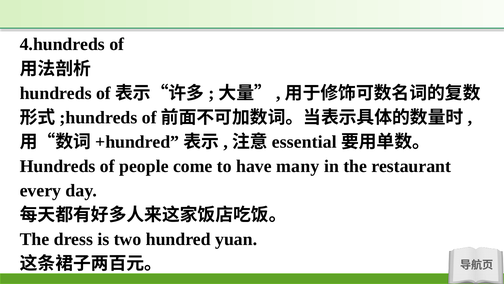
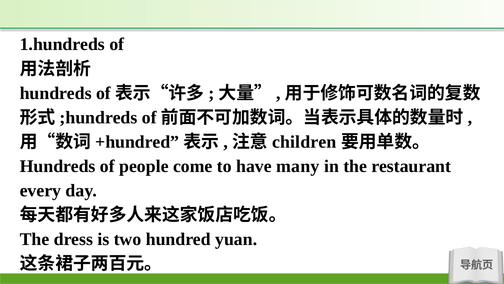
4.hundreds: 4.hundreds -> 1.hundreds
essential: essential -> children
